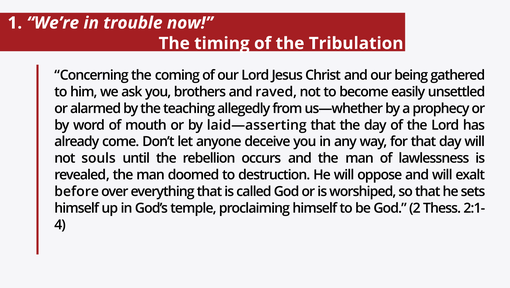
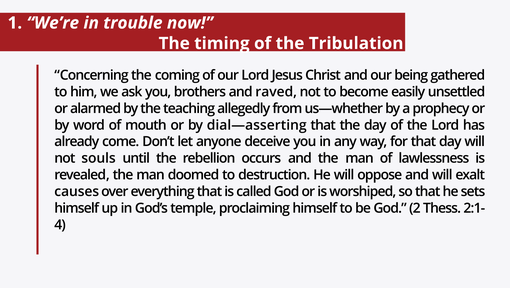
laid—asserting: laid—asserting -> dial—asserting
before: before -> causes
